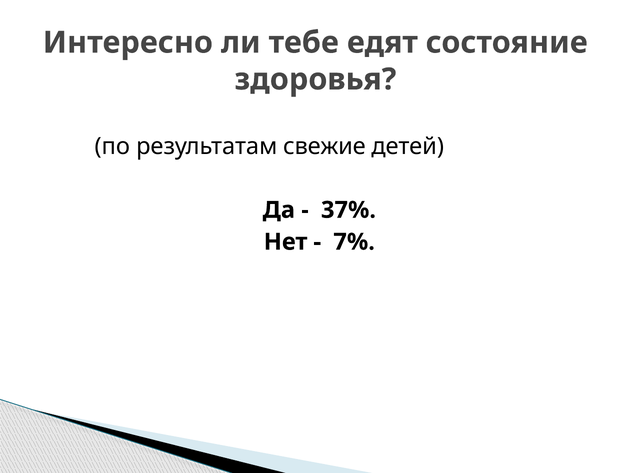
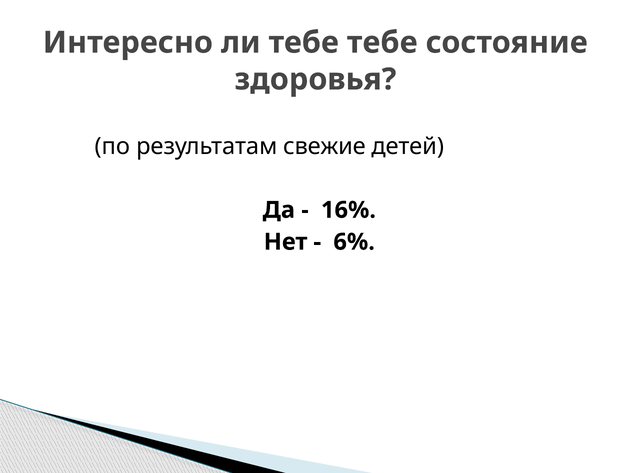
тебе едят: едят -> тебе
37%: 37% -> 16%
7%: 7% -> 6%
